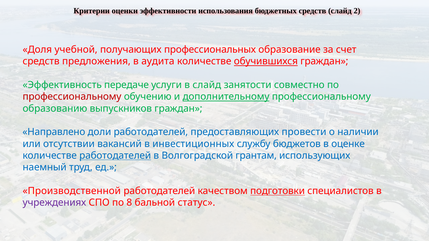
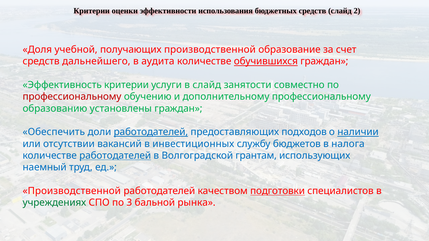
получающих профессиональных: профессиональных -> производственной
предложения: предложения -> дальнейшего
Эффективность передаче: передаче -> критерии
дополнительному underline: present -> none
выпускников: выпускников -> установлены
Направлено: Направлено -> Обеспечить
работодателей at (151, 132) underline: none -> present
провести: провести -> подходов
наличии underline: none -> present
оценке: оценке -> налога
учреждениях colour: purple -> green
8: 8 -> 3
статус: статус -> рынка
